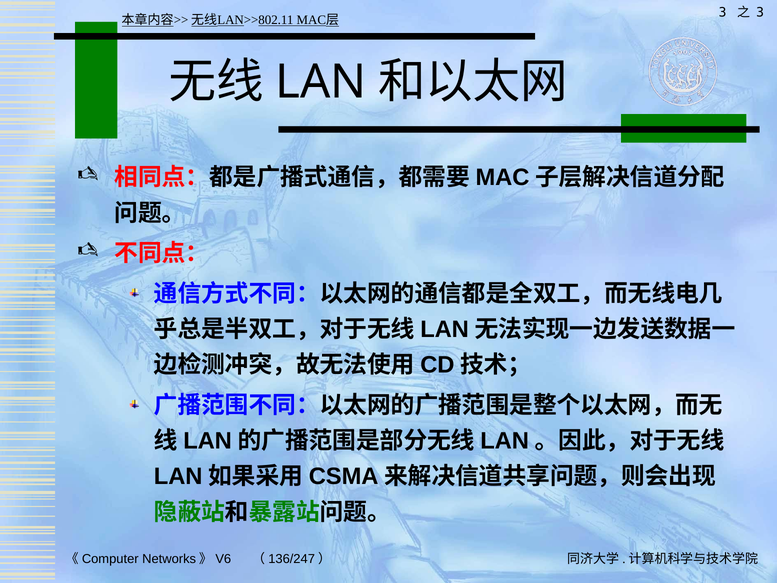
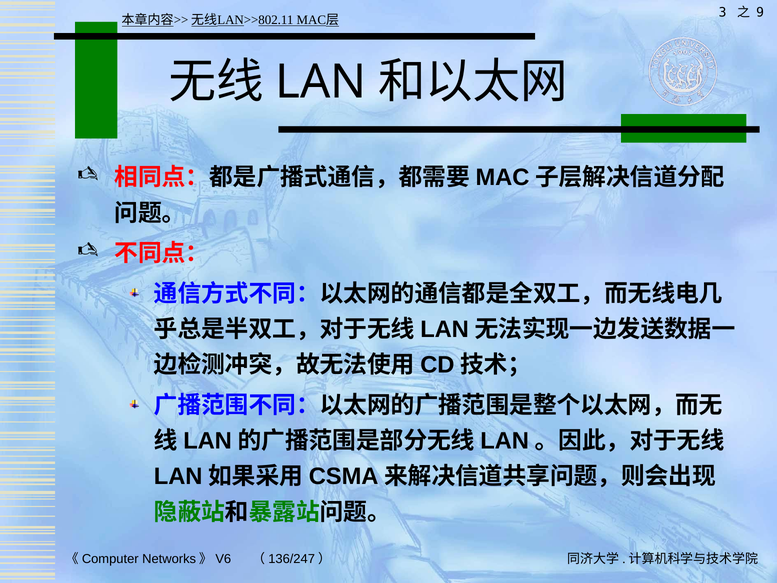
3 at (760, 13): 3 -> 9
